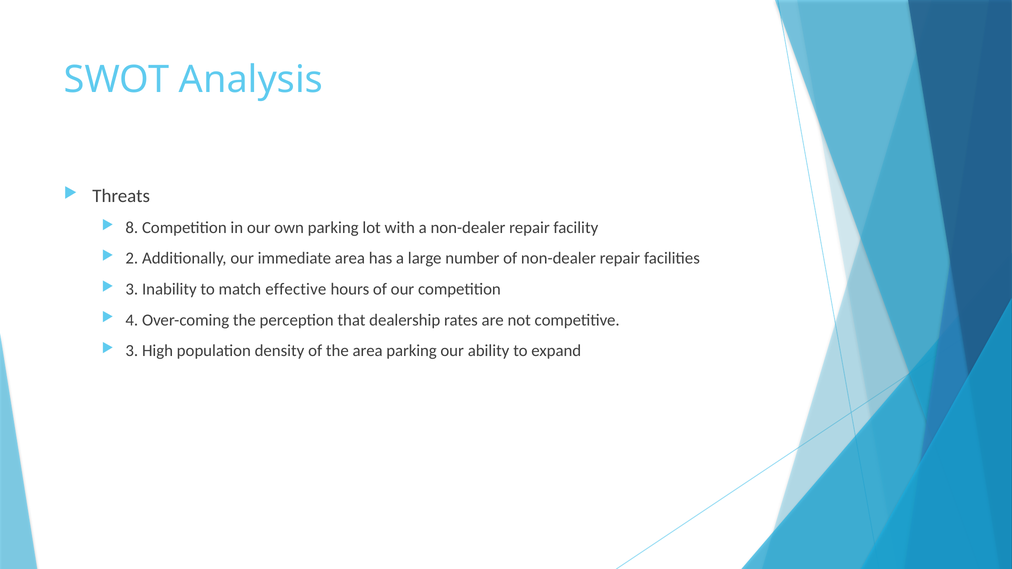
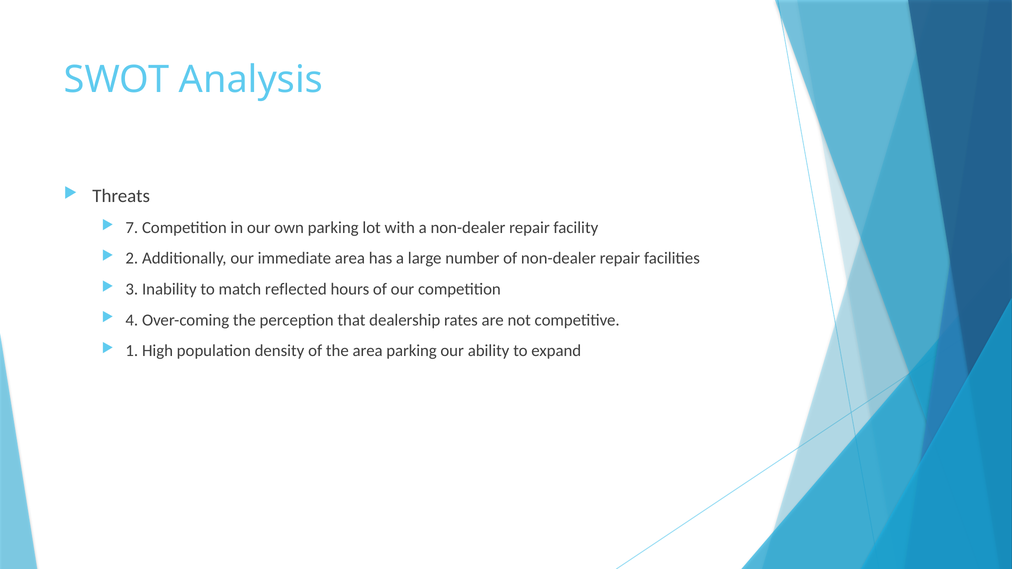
8: 8 -> 7
effective: effective -> reflected
3 at (132, 351): 3 -> 1
